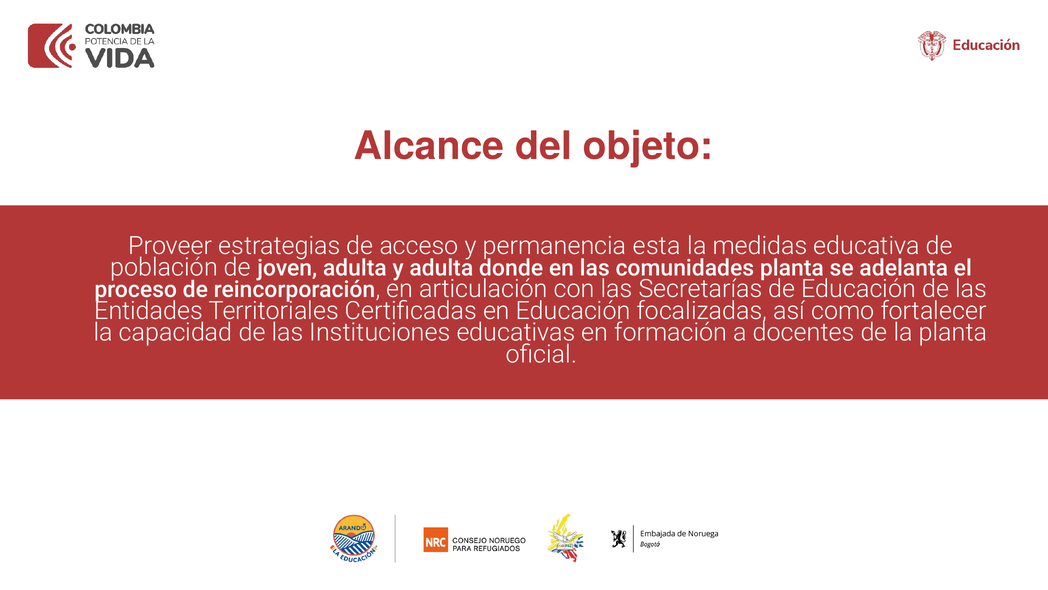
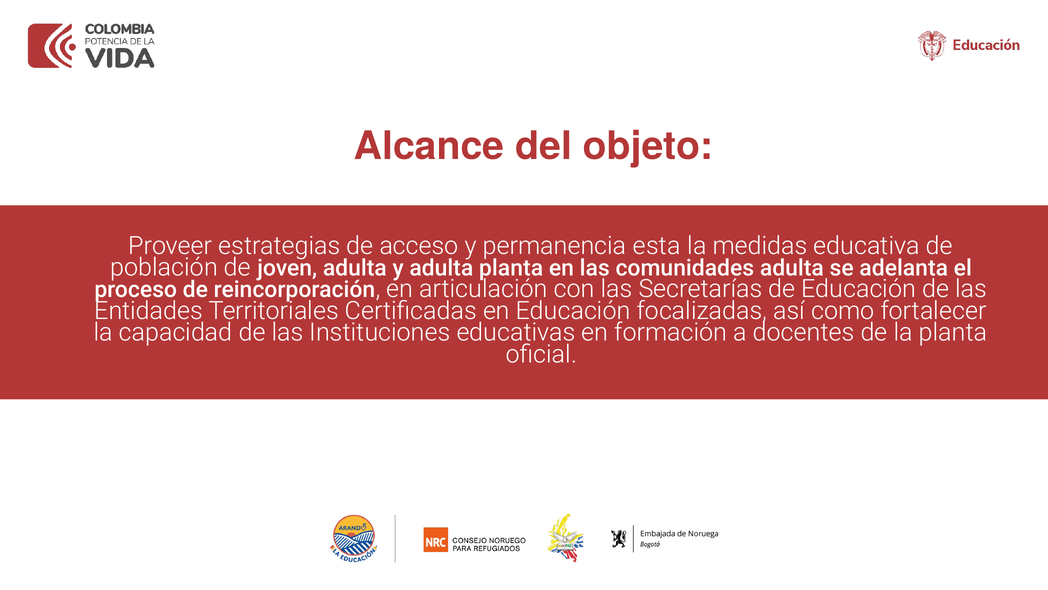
adulta donde: donde -> planta
comunidades planta: planta -> adulta
